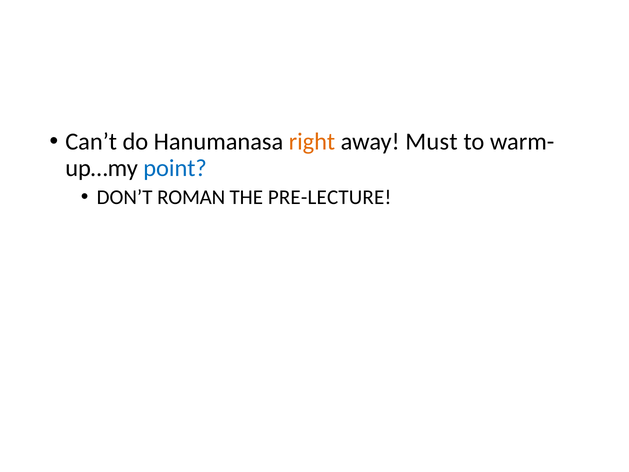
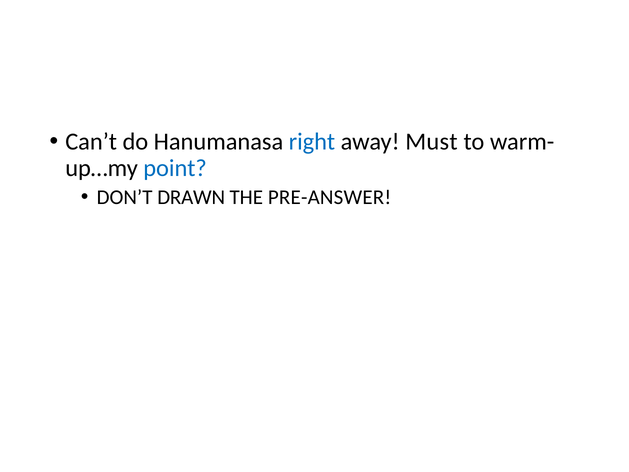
right colour: orange -> blue
ROMAN: ROMAN -> DRAWN
PRE-LECTURE: PRE-LECTURE -> PRE-ANSWER
